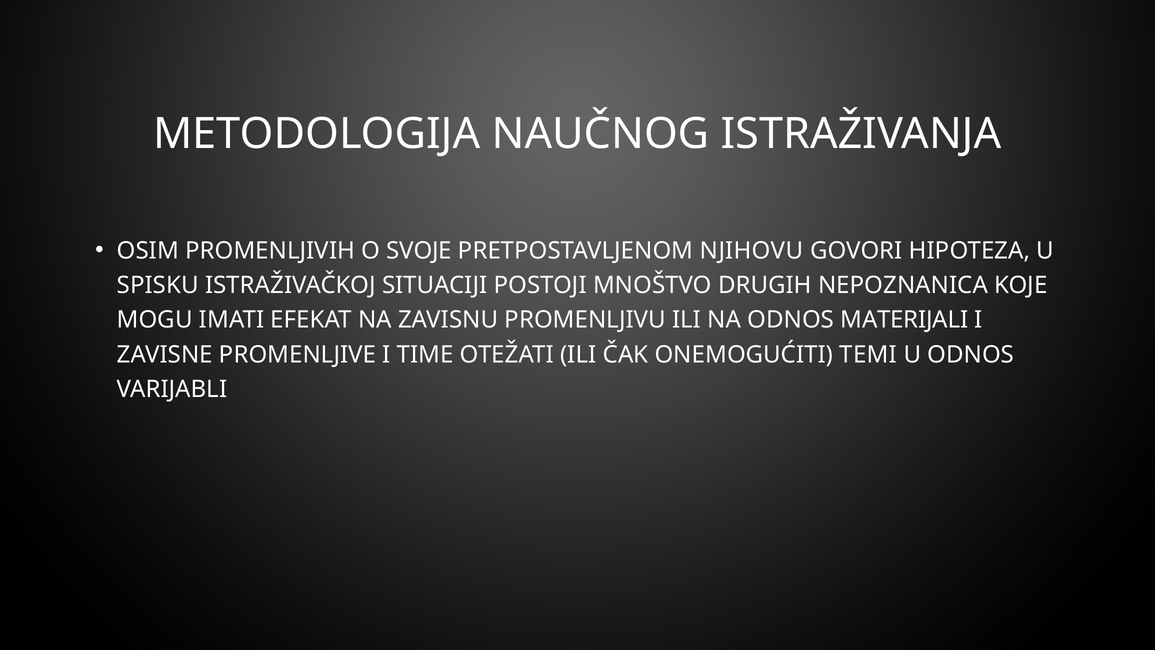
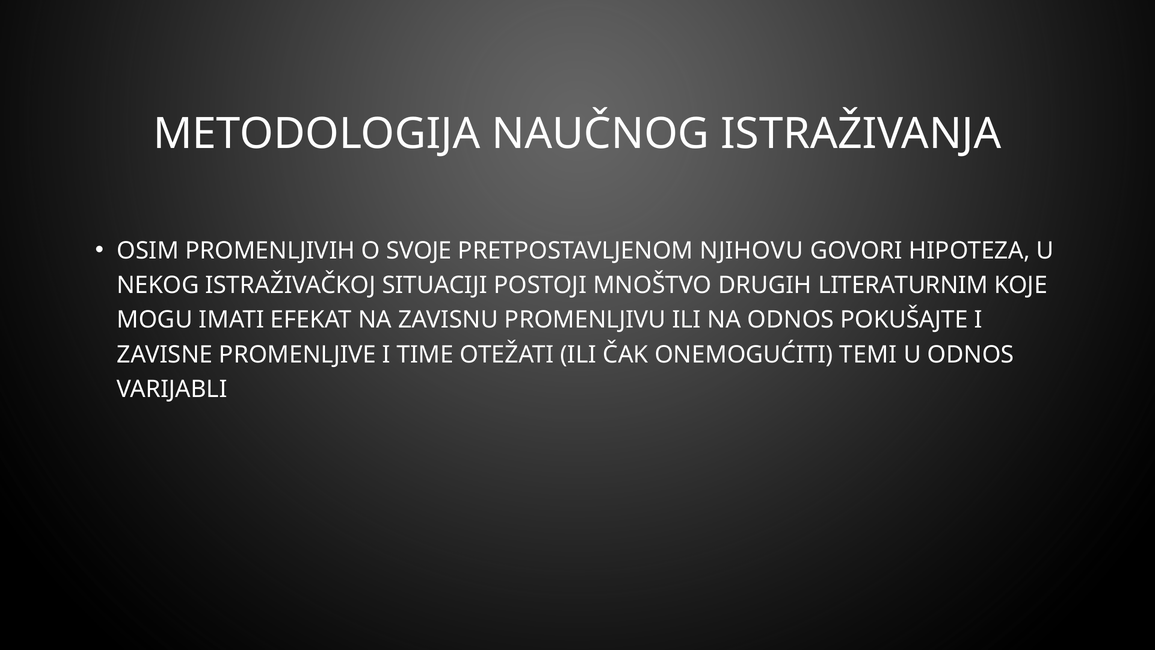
SPISKU: SPISKU -> NEKOG
NEPOZNANICA: NEPOZNANICA -> LITERATURNIM
MATERIJALI: MATERIJALI -> POKUŠAJTE
